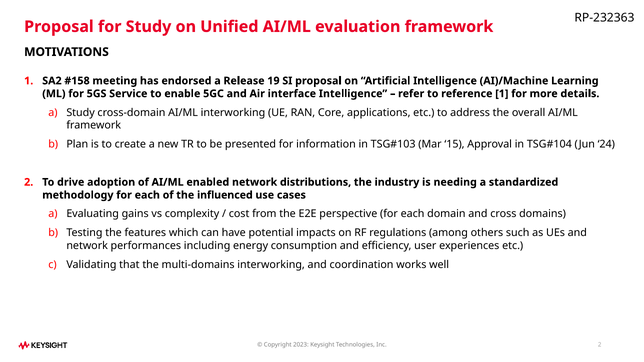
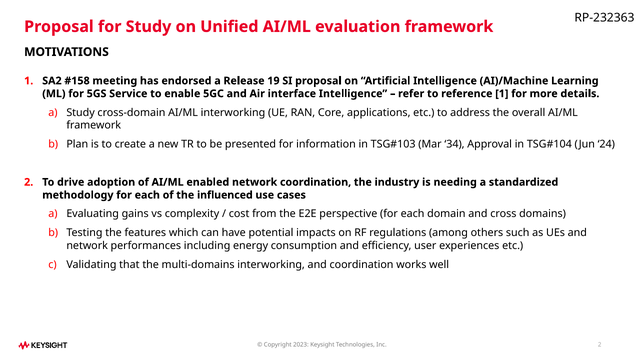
15: 15 -> 34
network distributions: distributions -> coordination
